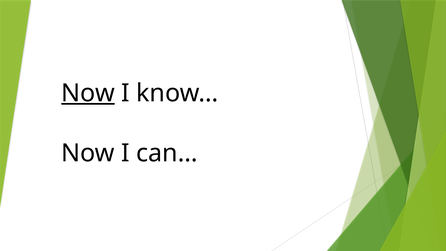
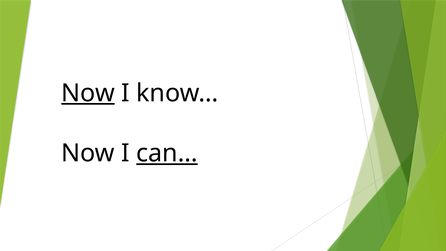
can… underline: none -> present
